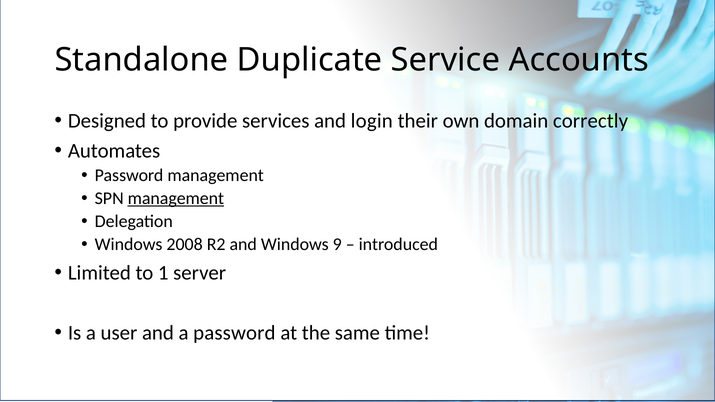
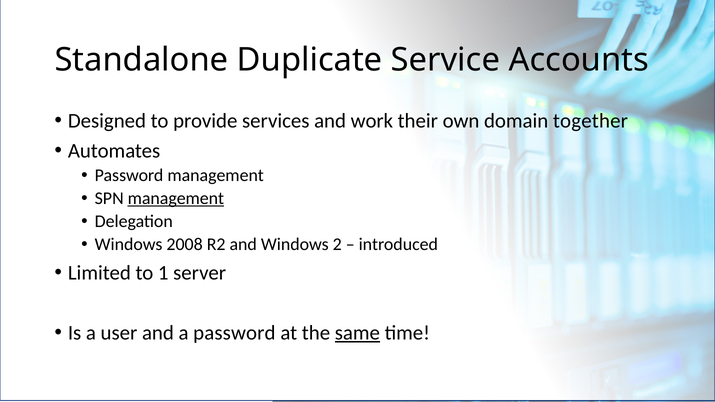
login: login -> work
correctly: correctly -> together
9: 9 -> 2
same underline: none -> present
